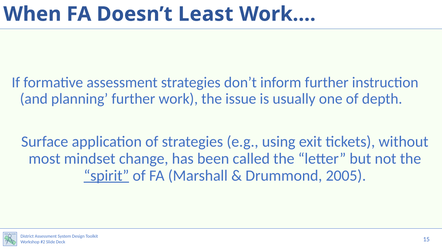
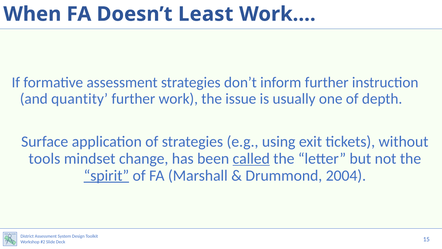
planning: planning -> quantity
most: most -> tools
called underline: none -> present
2005: 2005 -> 2004
